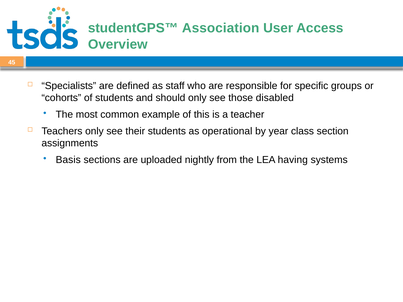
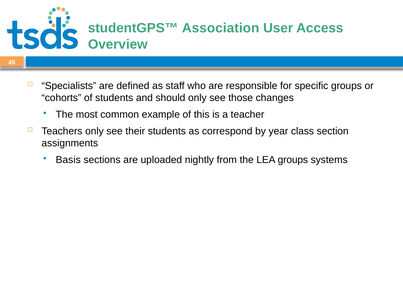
disabled: disabled -> changes
operational: operational -> correspond
LEA having: having -> groups
